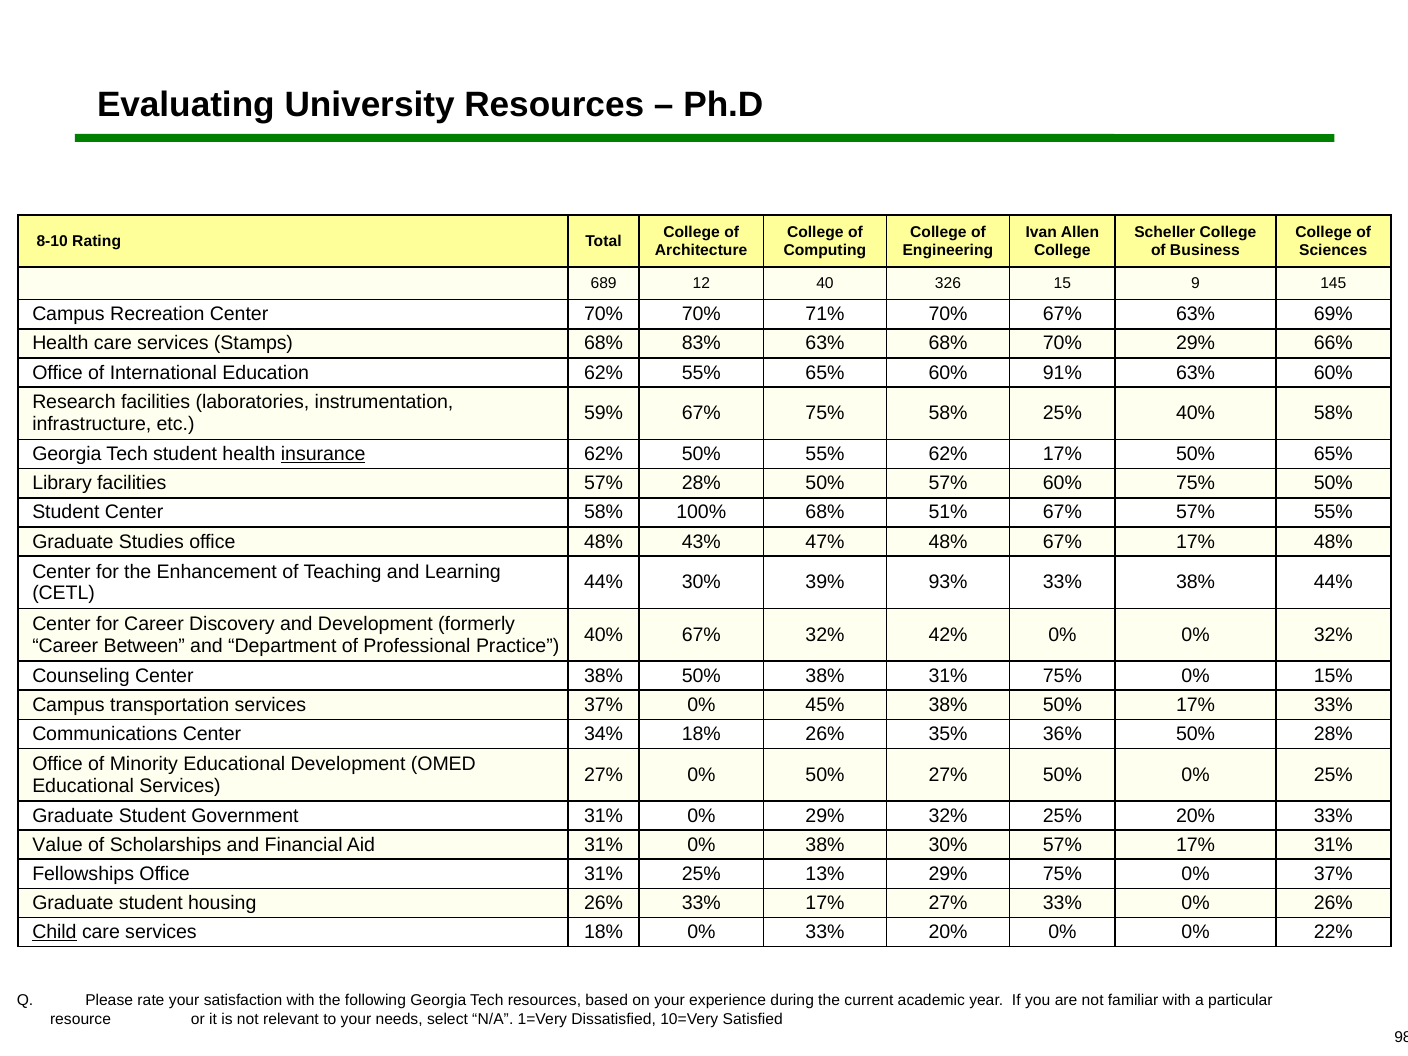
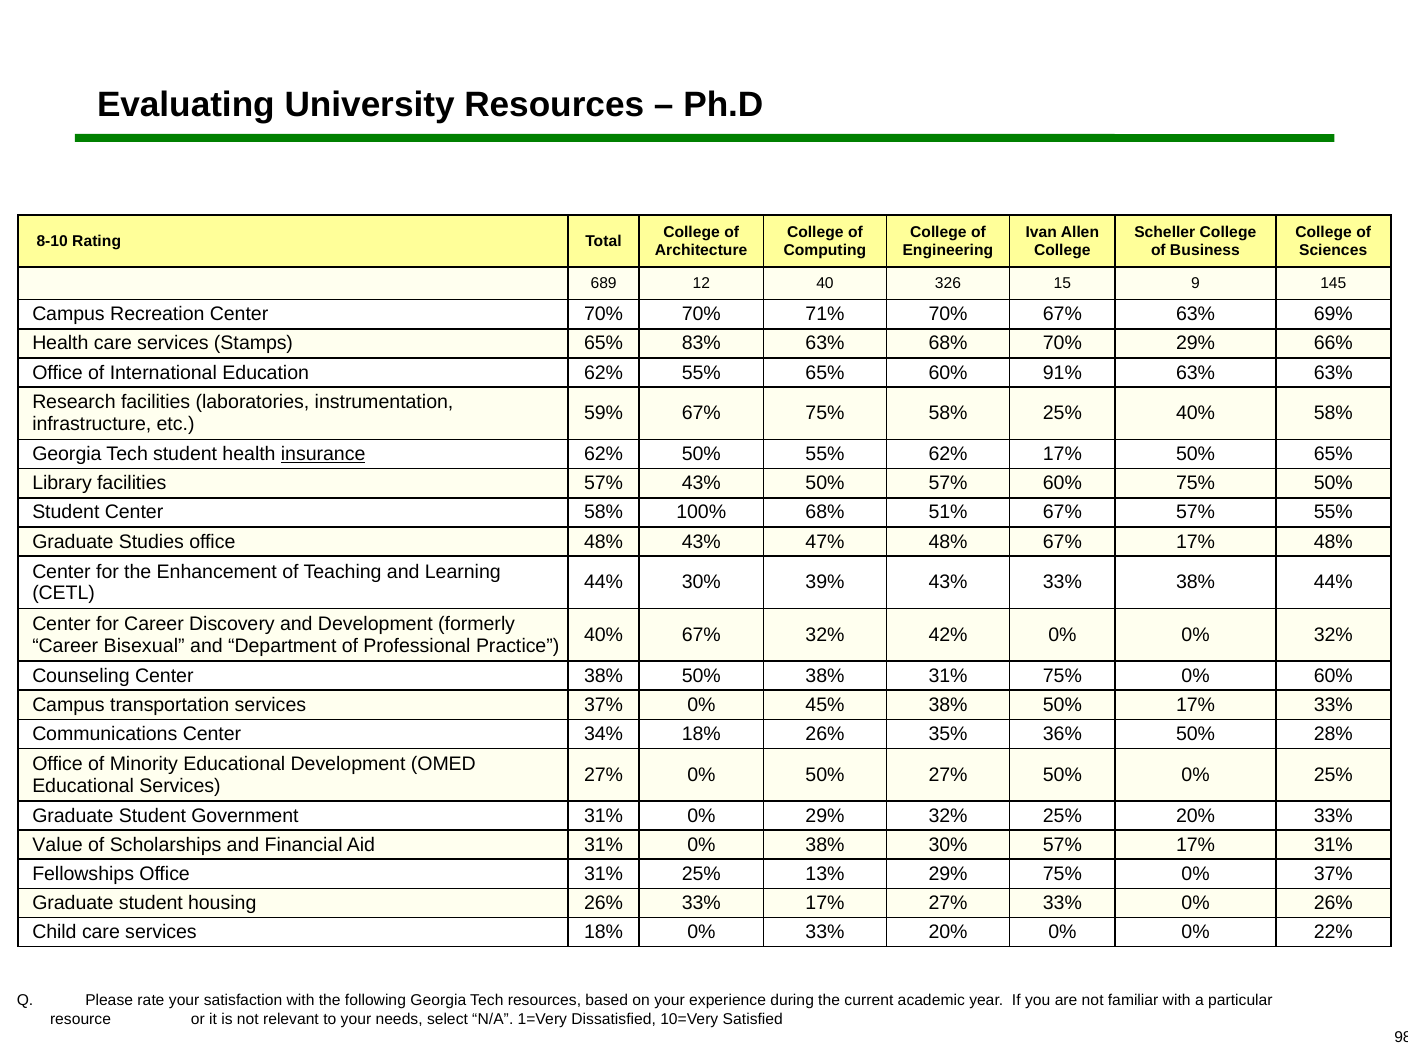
Stamps 68%: 68% -> 65%
63% 60%: 60% -> 63%
57% 28%: 28% -> 43%
39% 93%: 93% -> 43%
Between: Between -> Bisexual
0% 15%: 15% -> 60%
Child underline: present -> none
